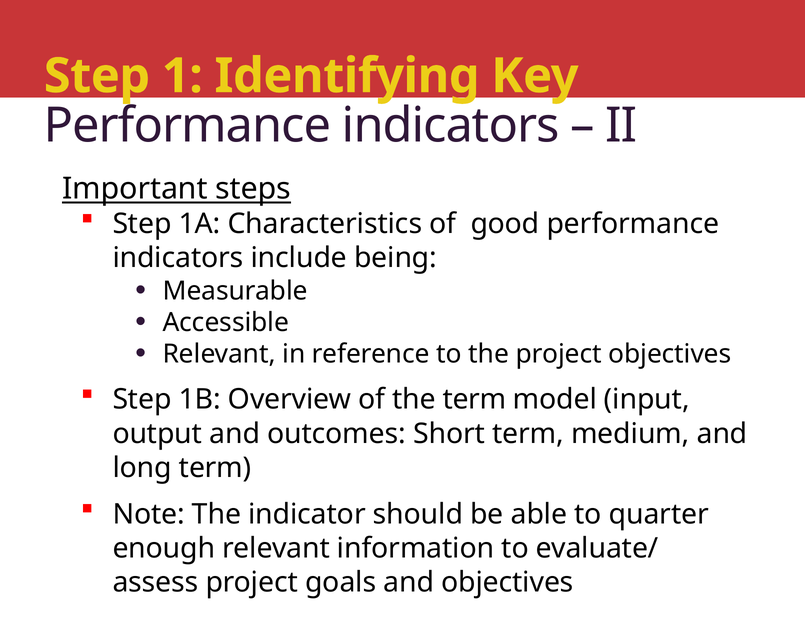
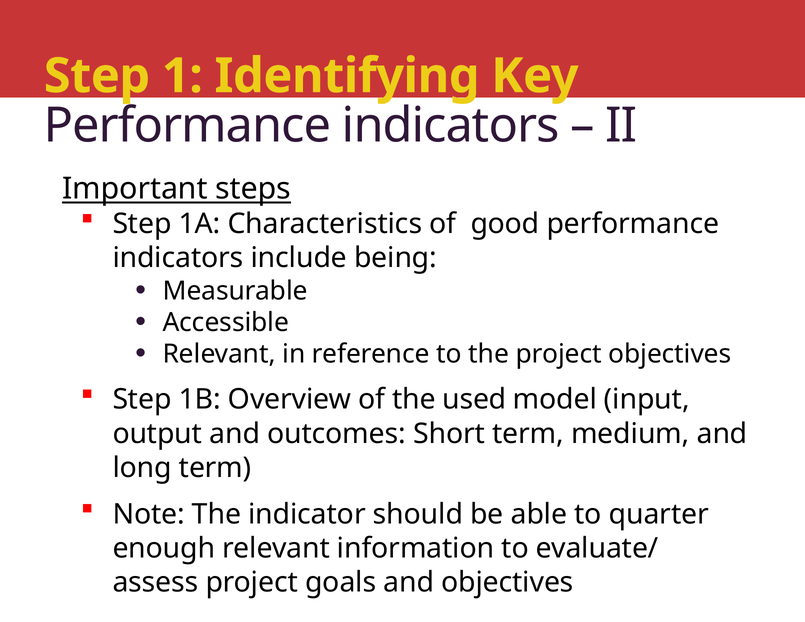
the term: term -> used
